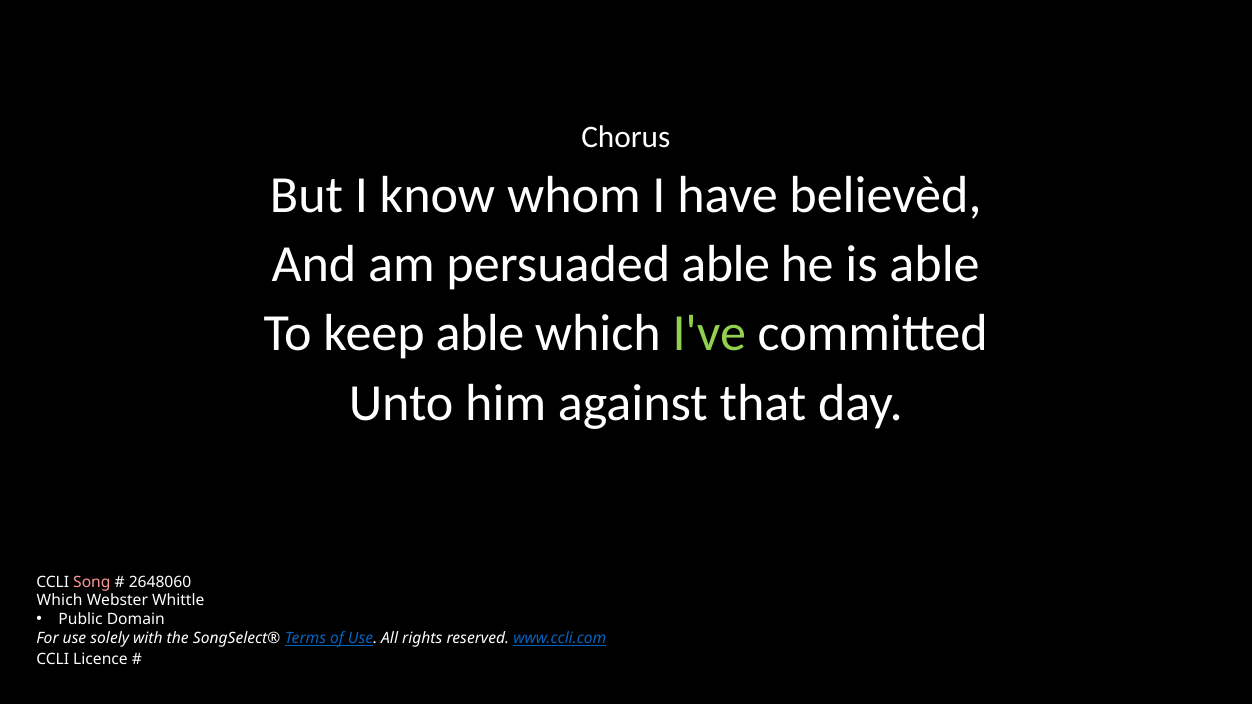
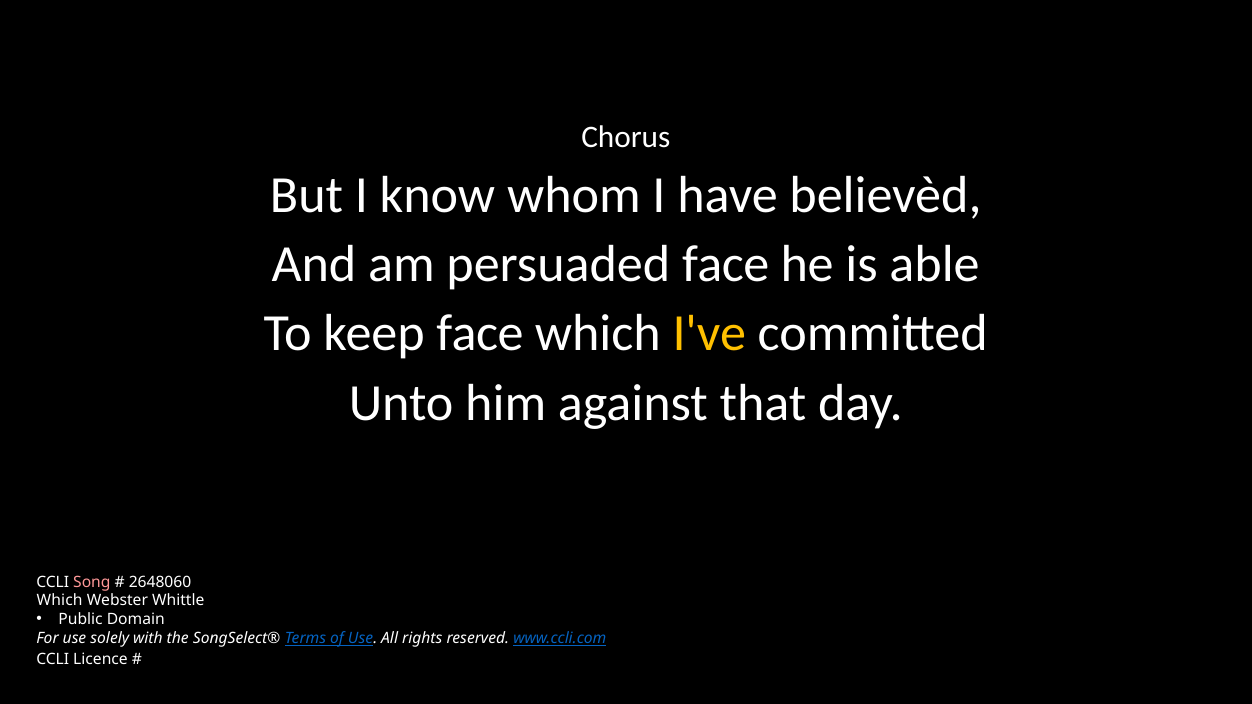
persuaded able: able -> face
keep able: able -> face
I've colour: light green -> yellow
